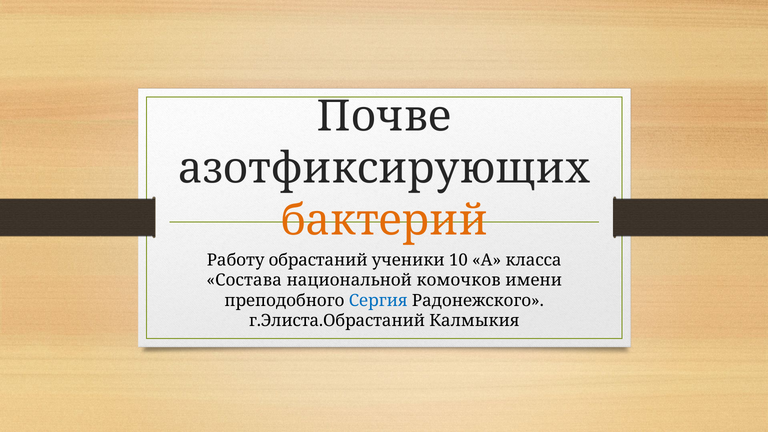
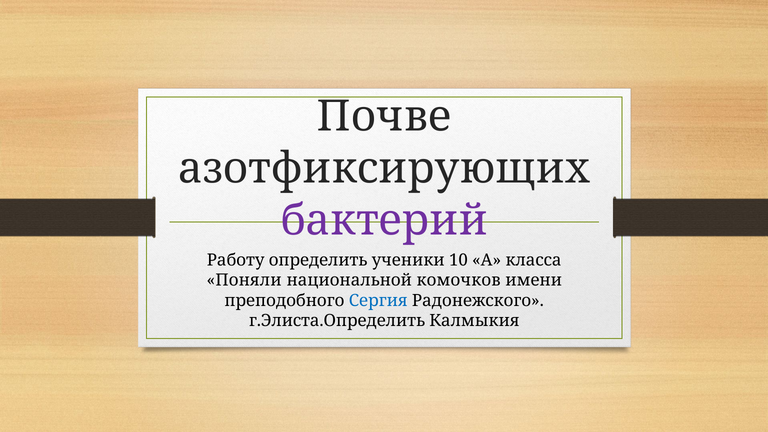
бактерий colour: orange -> purple
обрастаний: обрастаний -> определить
Состава: Состава -> Поняли
г.Элиста.Обрастаний: г.Элиста.Обрастаний -> г.Элиста.Определить
